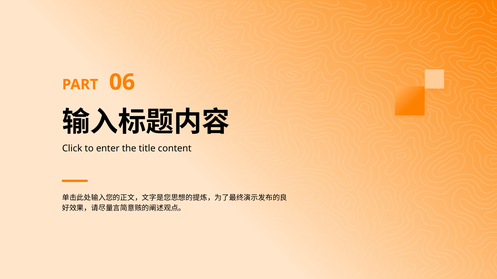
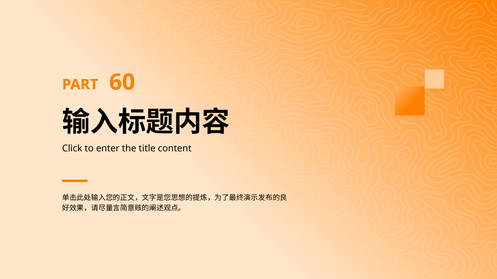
06: 06 -> 60
